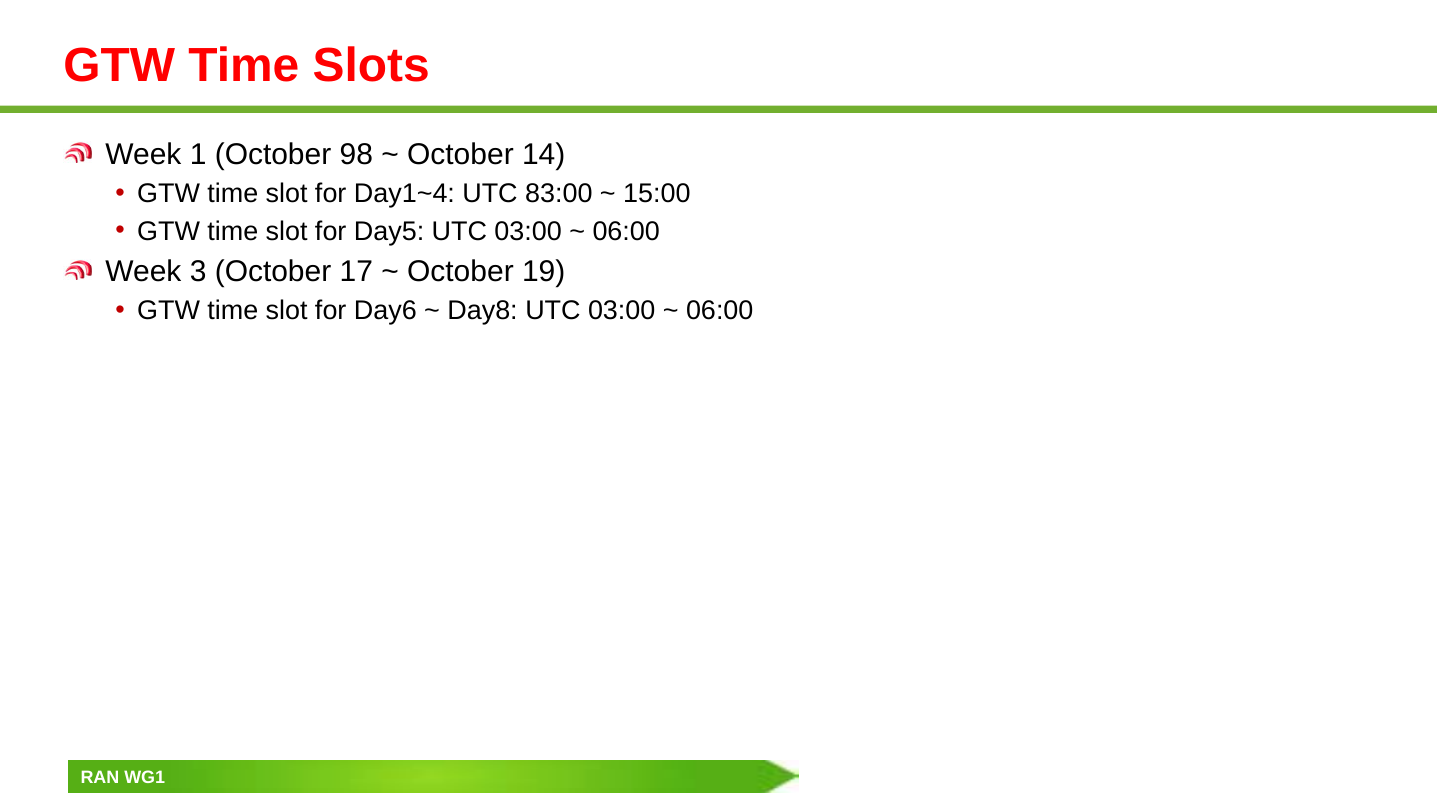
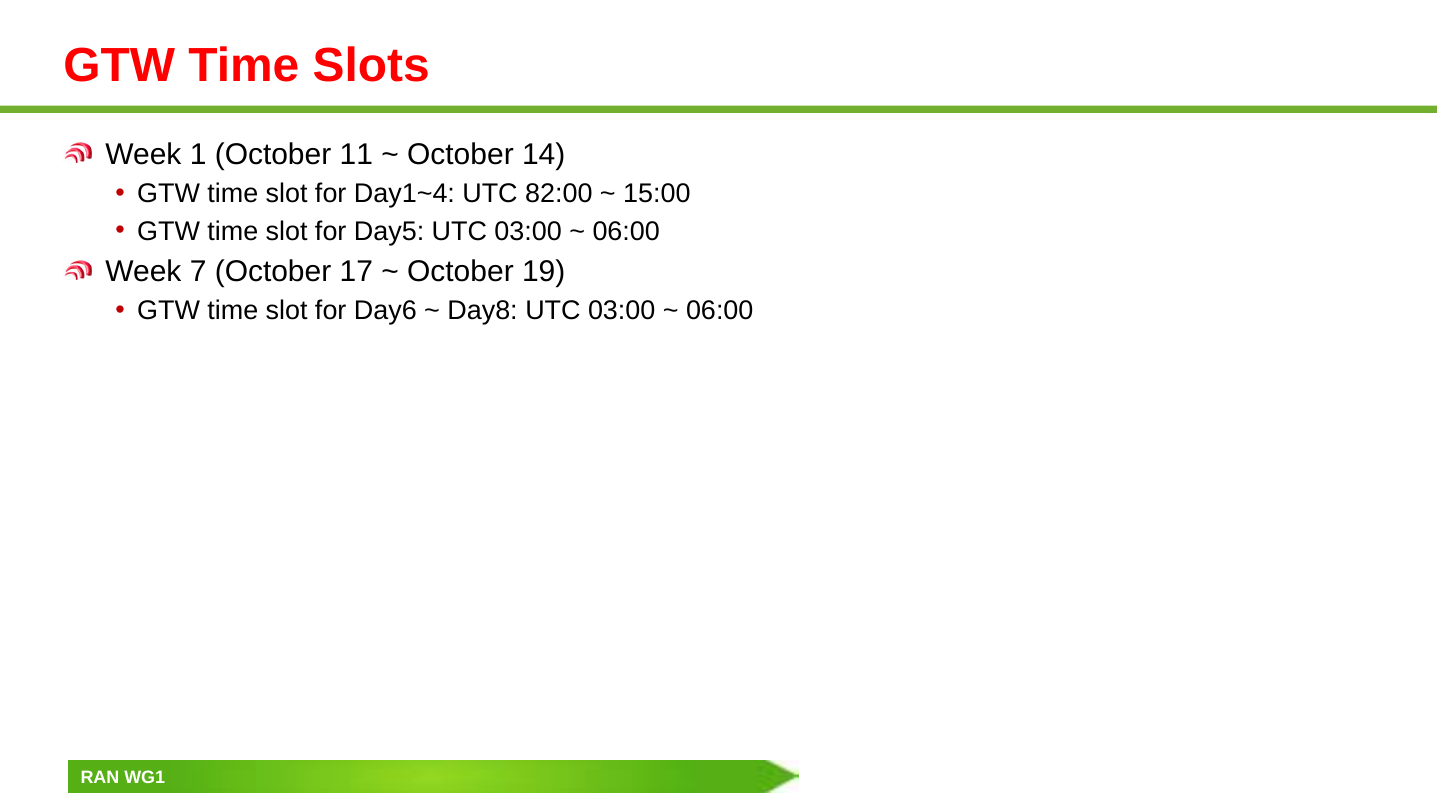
98: 98 -> 11
83:00: 83:00 -> 82:00
3: 3 -> 7
